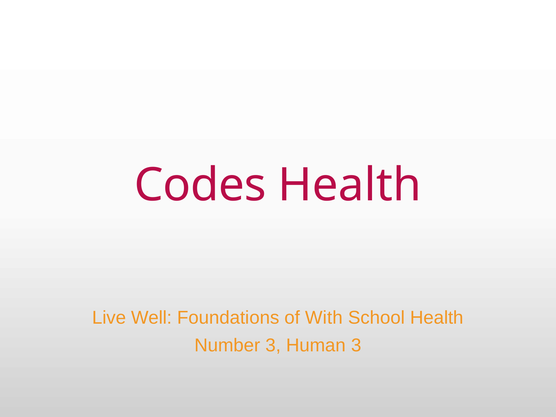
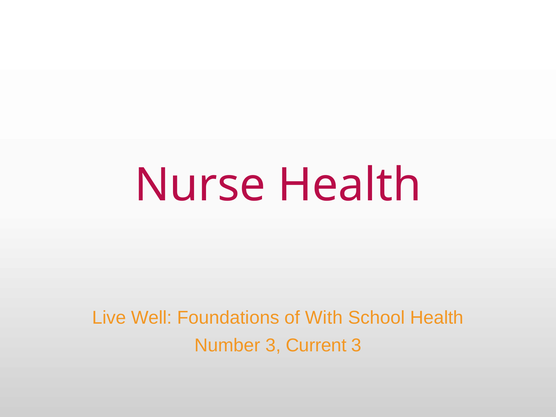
Codes: Codes -> Nurse
Human: Human -> Current
